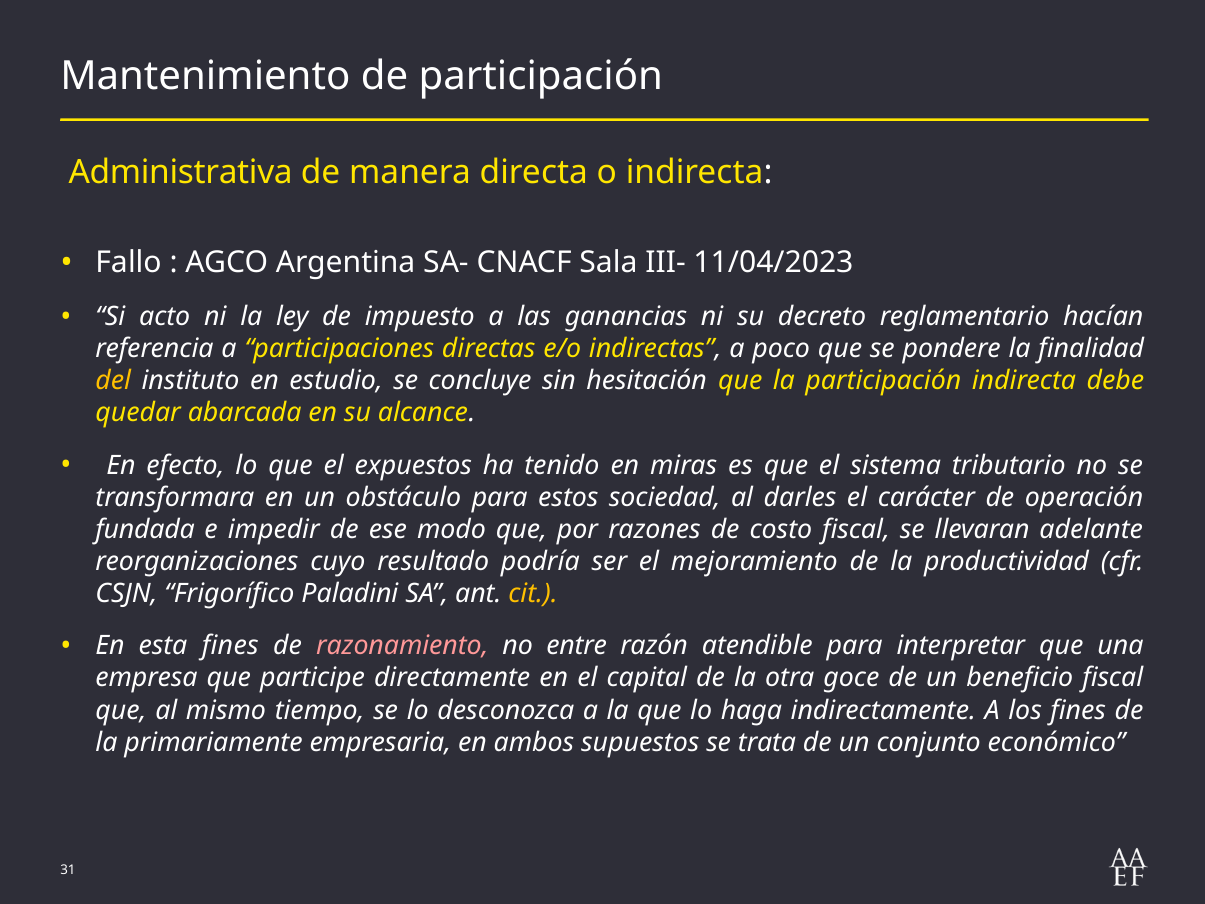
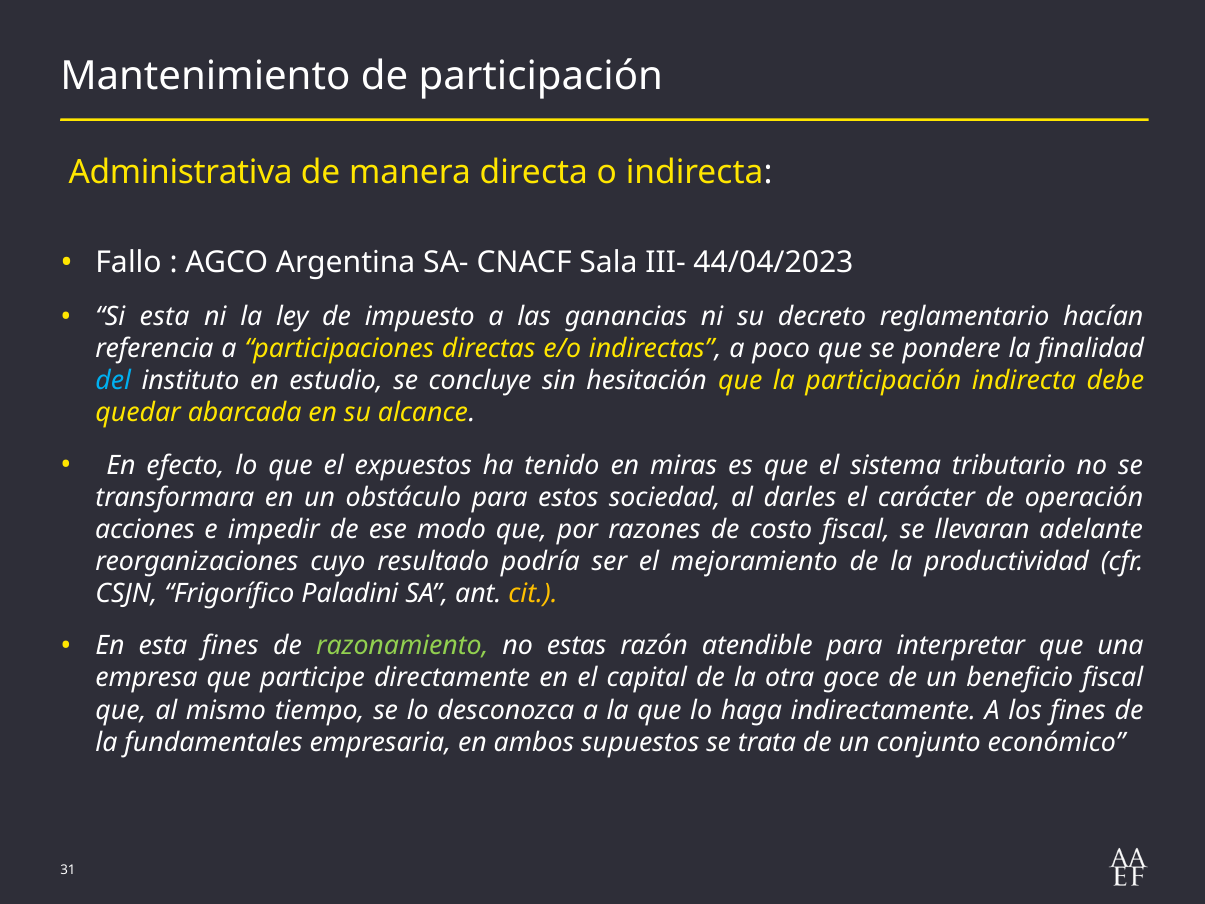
11/04/2023: 11/04/2023 -> 44/04/2023
Si acto: acto -> esta
del colour: yellow -> light blue
fundada: fundada -> acciones
razonamiento colour: pink -> light green
entre: entre -> estas
primariamente: primariamente -> fundamentales
